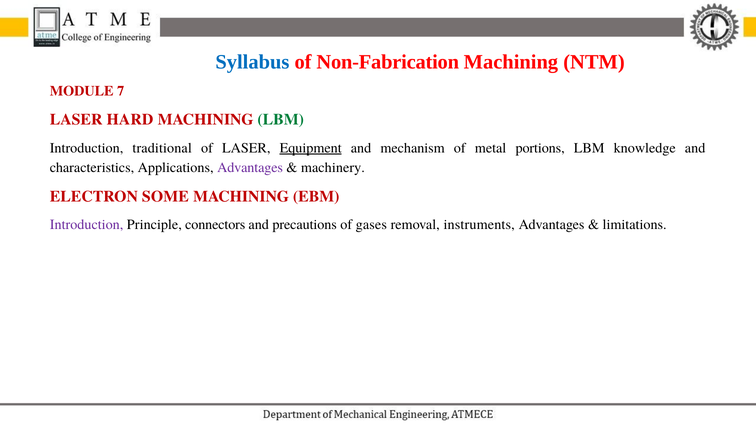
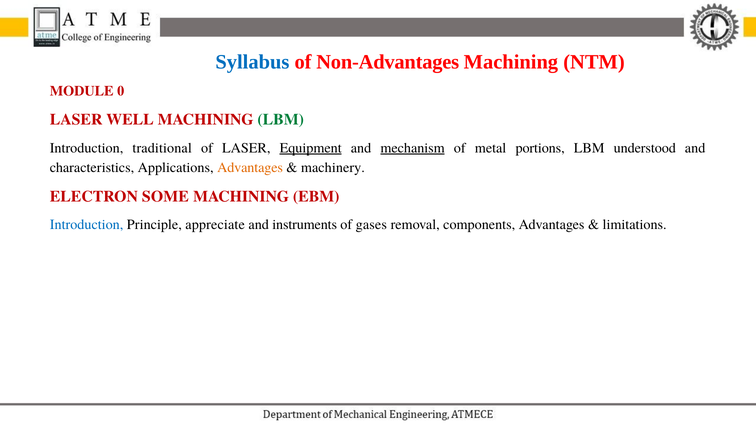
Non-Fabrication: Non-Fabrication -> Non-Advantages
7: 7 -> 0
HARD: HARD -> WELL
mechanism underline: none -> present
knowledge: knowledge -> understood
Advantages at (250, 168) colour: purple -> orange
Introduction at (87, 225) colour: purple -> blue
connectors: connectors -> appreciate
precautions: precautions -> instruments
instruments: instruments -> components
